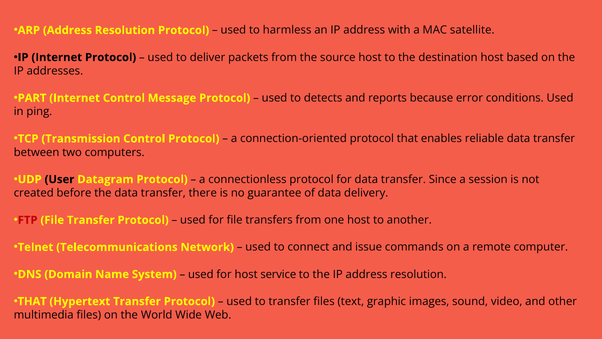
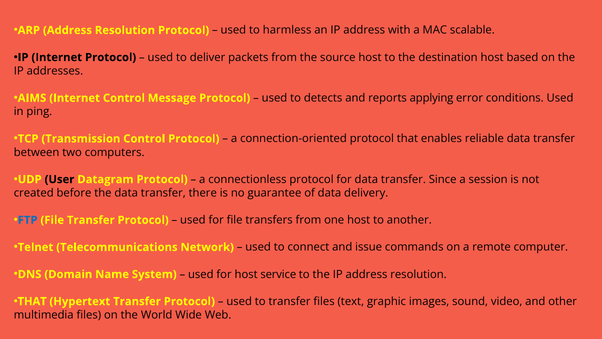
satellite: satellite -> scalable
PART: PART -> AIMS
because: because -> applying
FTP colour: red -> blue
